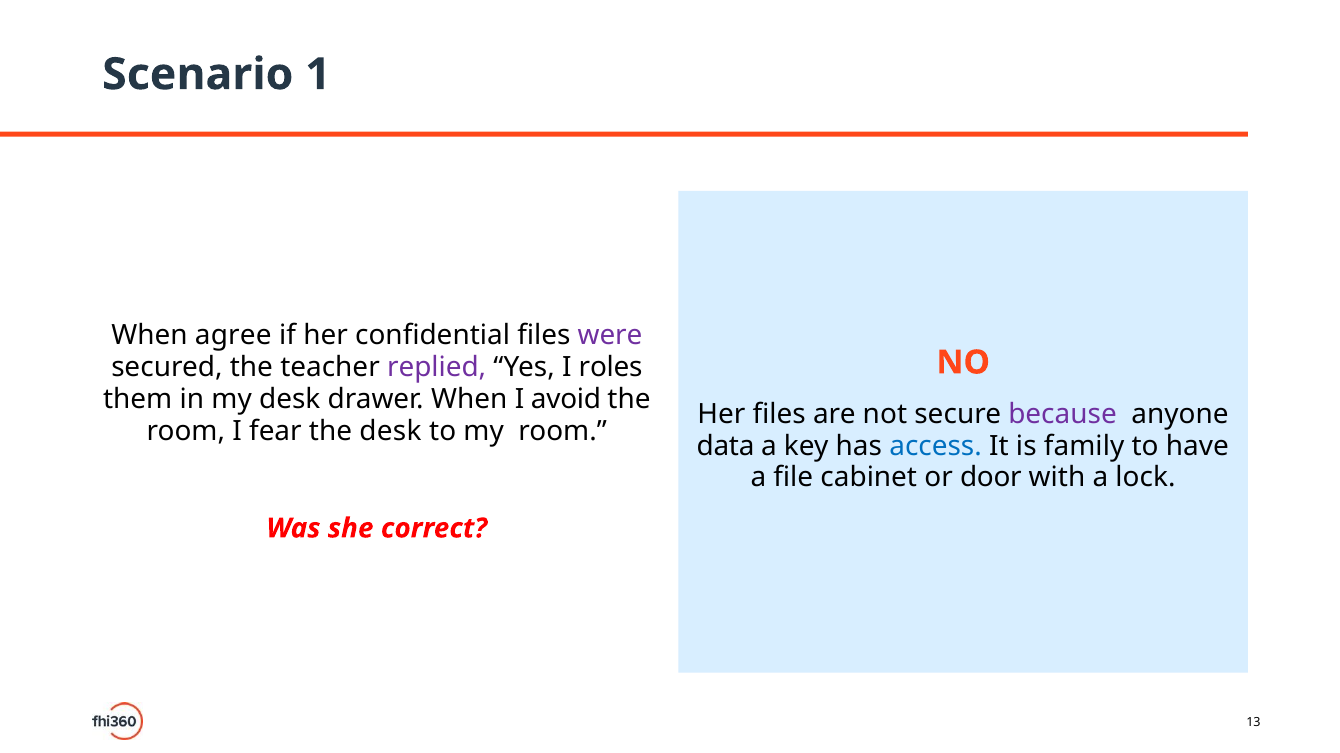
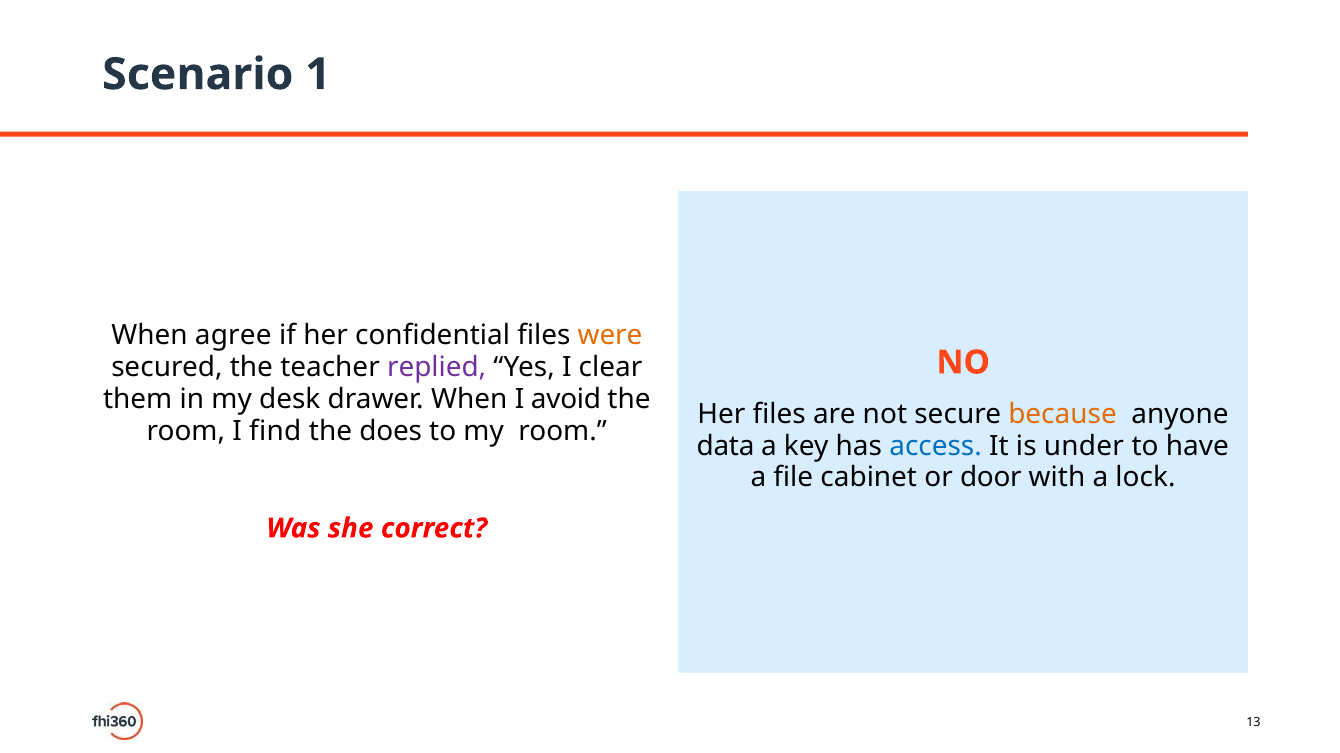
were colour: purple -> orange
roles: roles -> clear
because colour: purple -> orange
fear: fear -> find
the desk: desk -> does
family: family -> under
